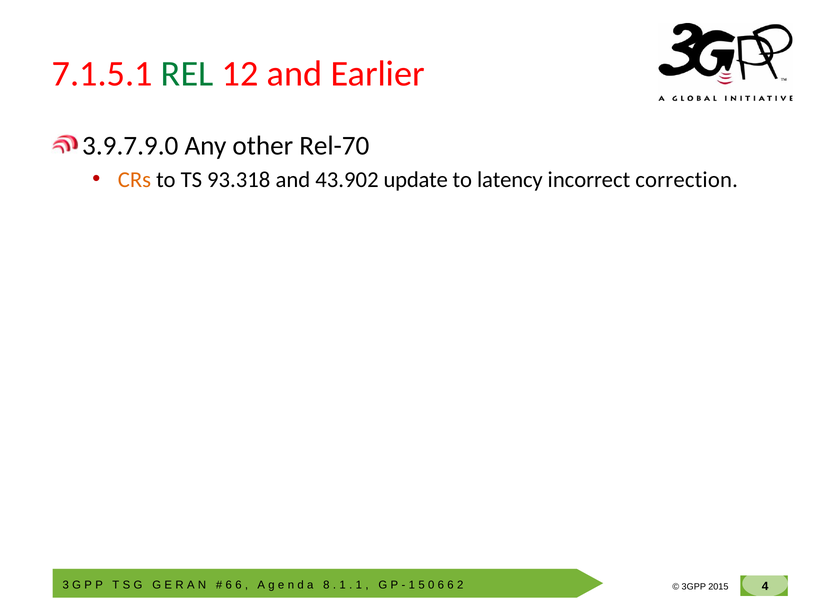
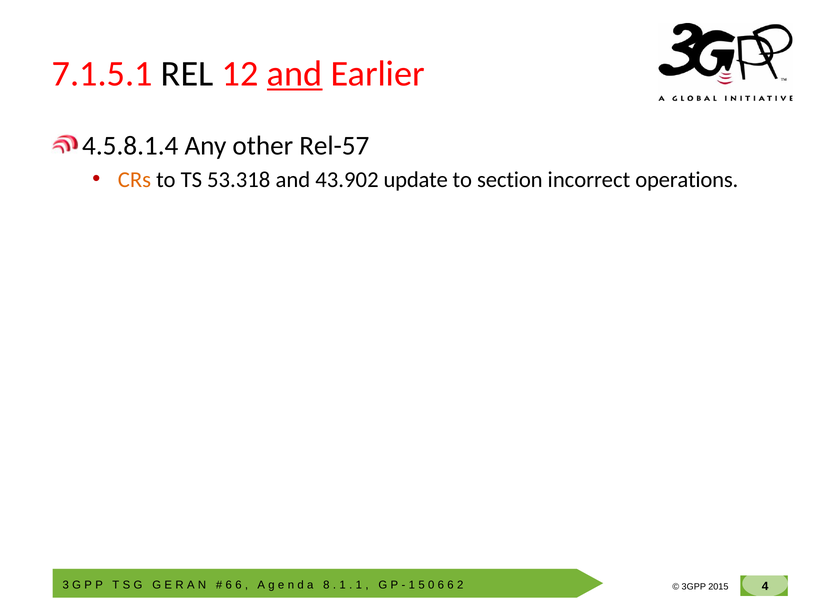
REL colour: green -> black
and at (295, 74) underline: none -> present
3.9.7.9.0: 3.9.7.9.0 -> 4.5.8.1.4
Rel-70: Rel-70 -> Rel-57
93.318: 93.318 -> 53.318
latency: latency -> section
correction: correction -> operations
